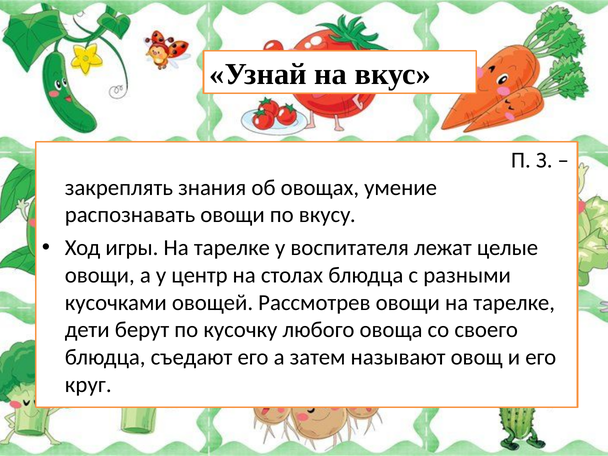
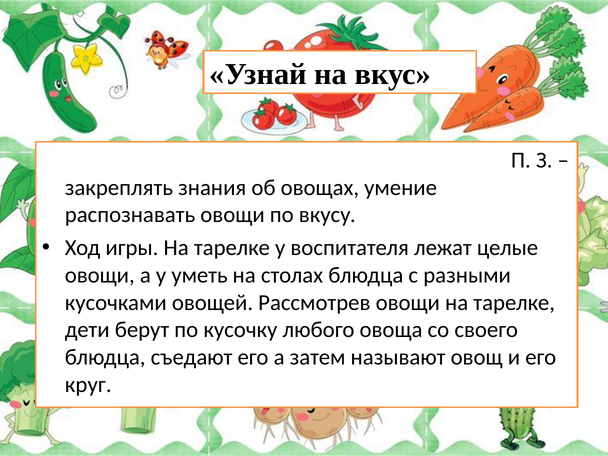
центр: центр -> уметь
